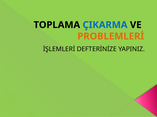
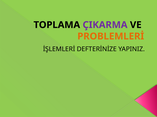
ÇIKARMA colour: blue -> purple
